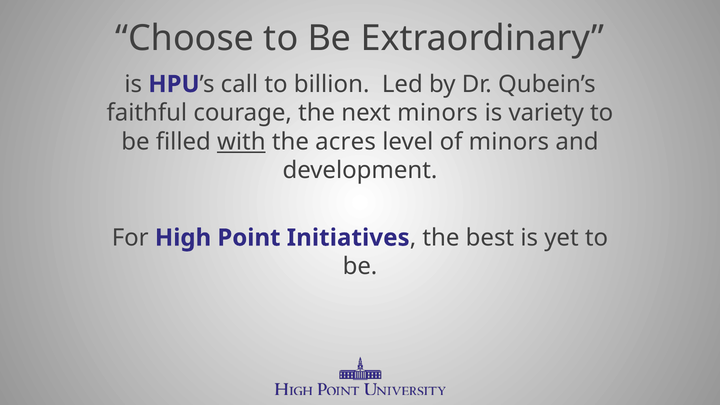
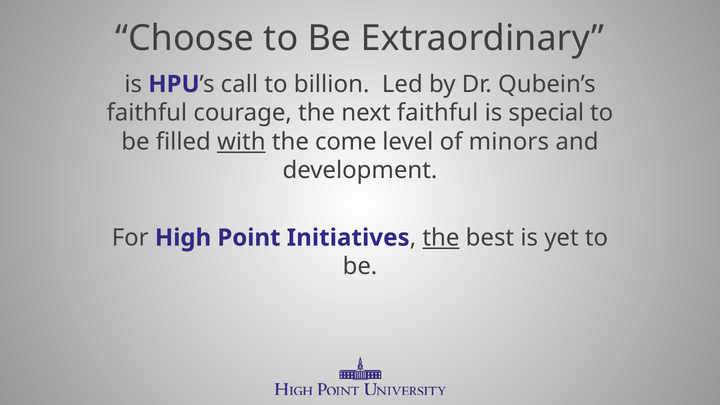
next minors: minors -> faithful
variety: variety -> special
acres: acres -> come
the at (441, 238) underline: none -> present
